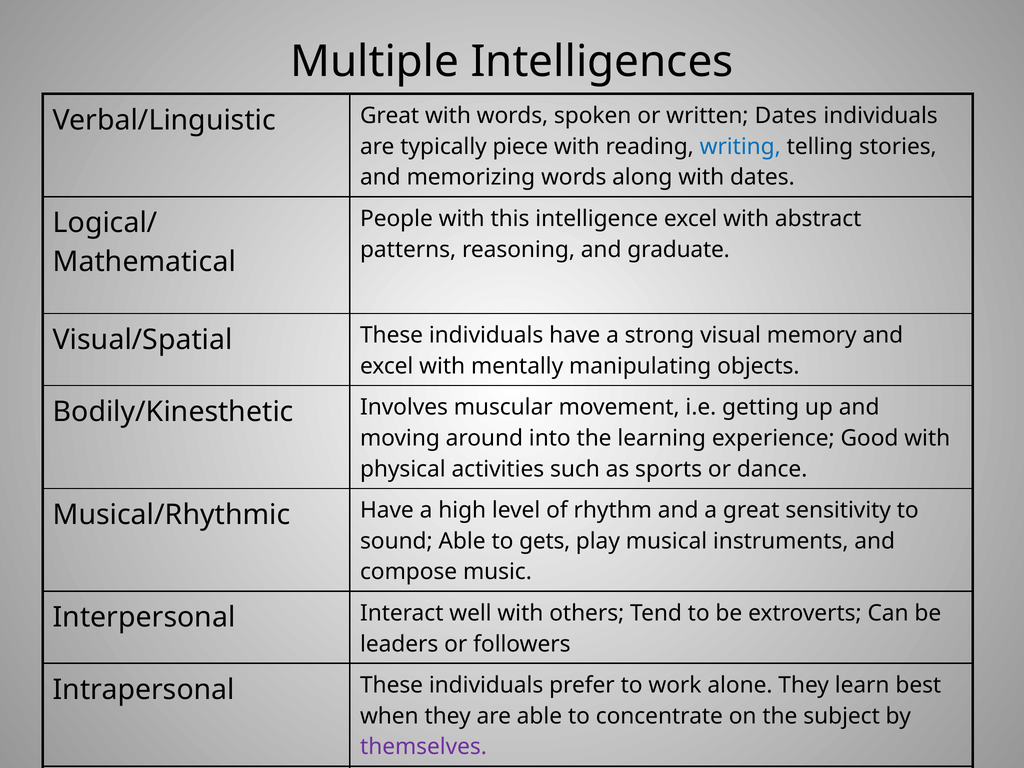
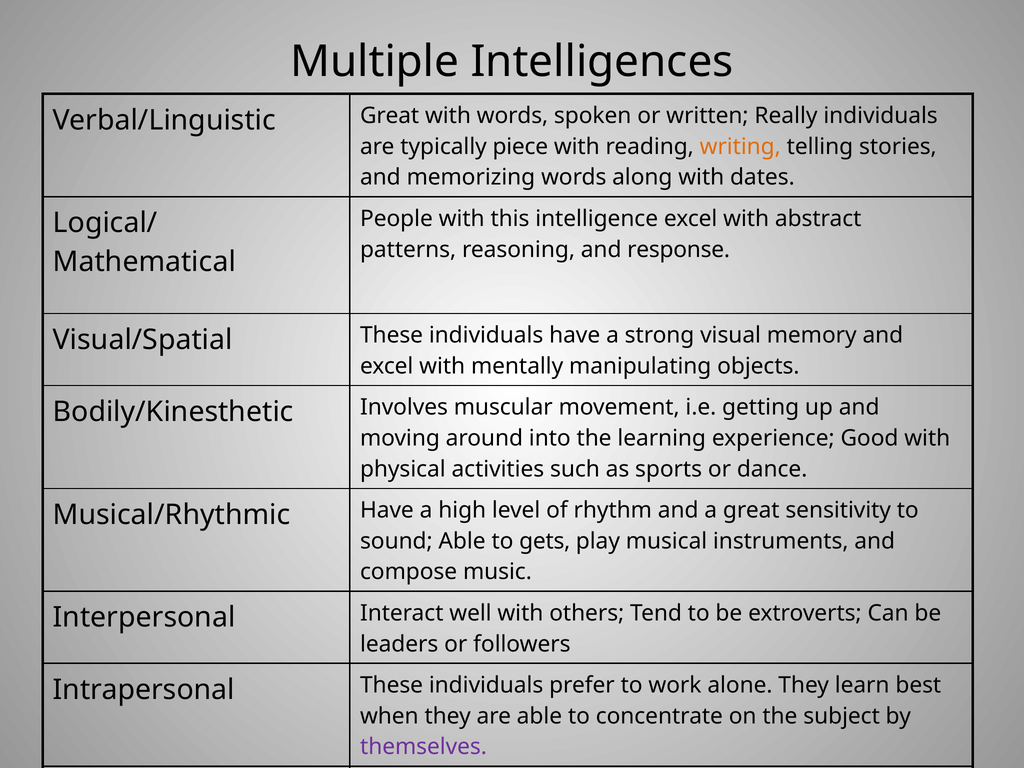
written Dates: Dates -> Really
writing colour: blue -> orange
graduate: graduate -> response
